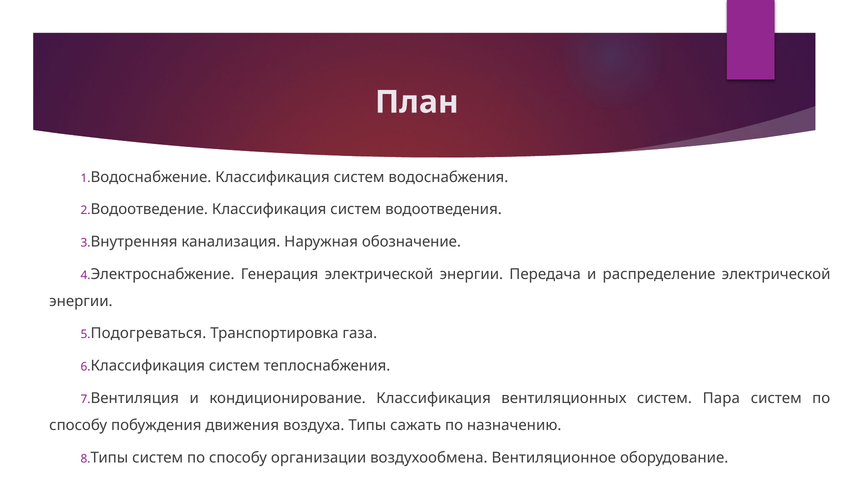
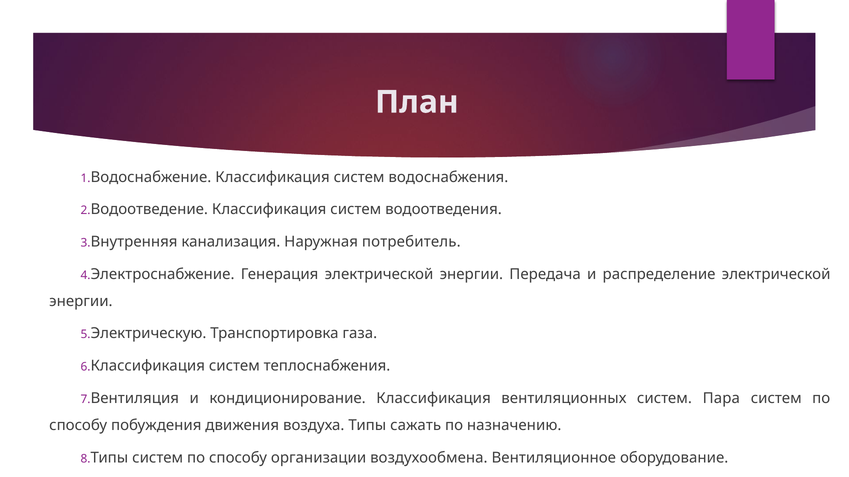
обозначение: обозначение -> потребитель
Подогреваться: Подогреваться -> Электрическую
